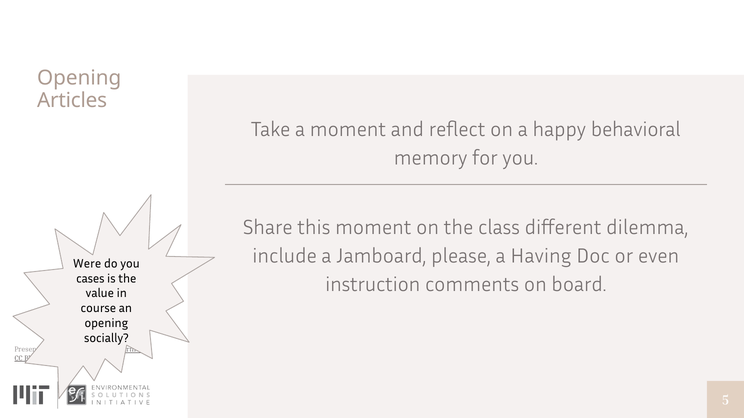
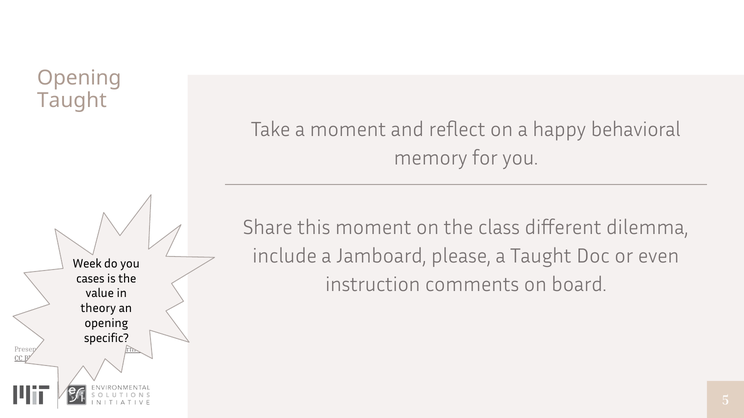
Articles at (72, 100): Articles -> Taught
a Having: Having -> Taught
Were: Were -> Week
course: course -> theory
socially: socially -> specific
